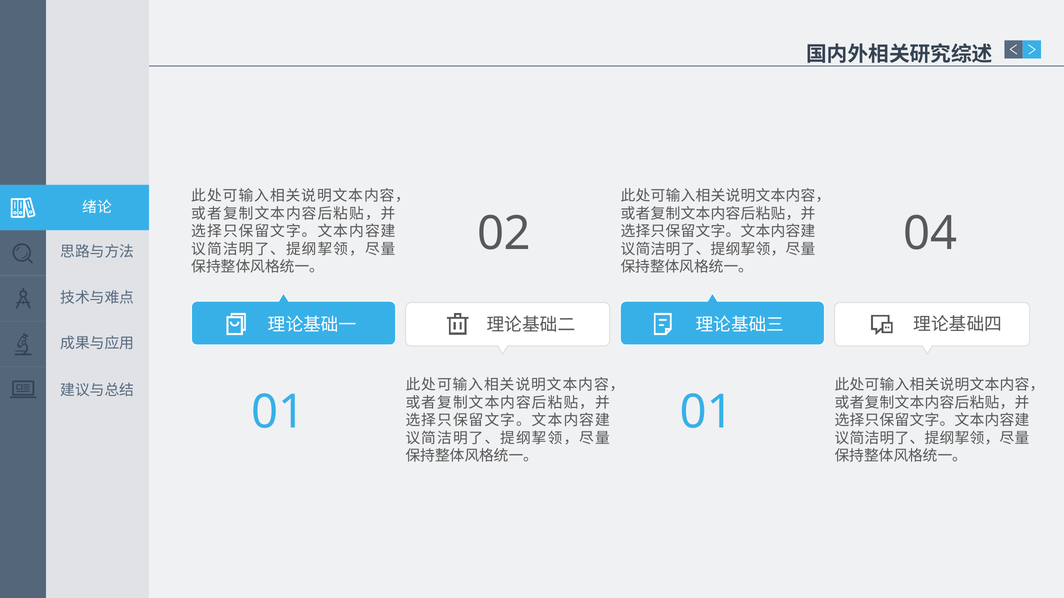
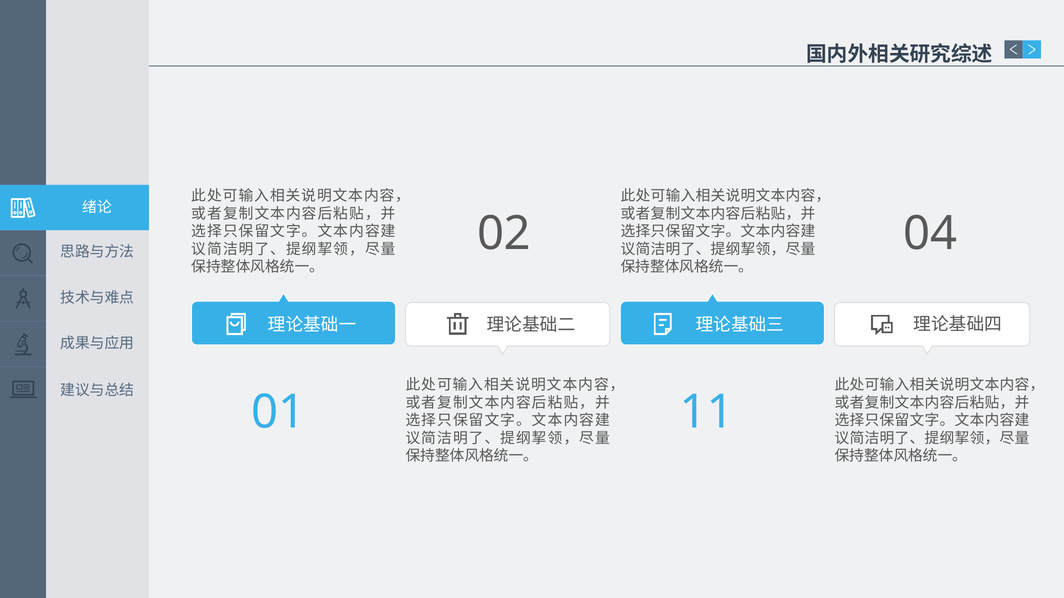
01 01: 01 -> 11
